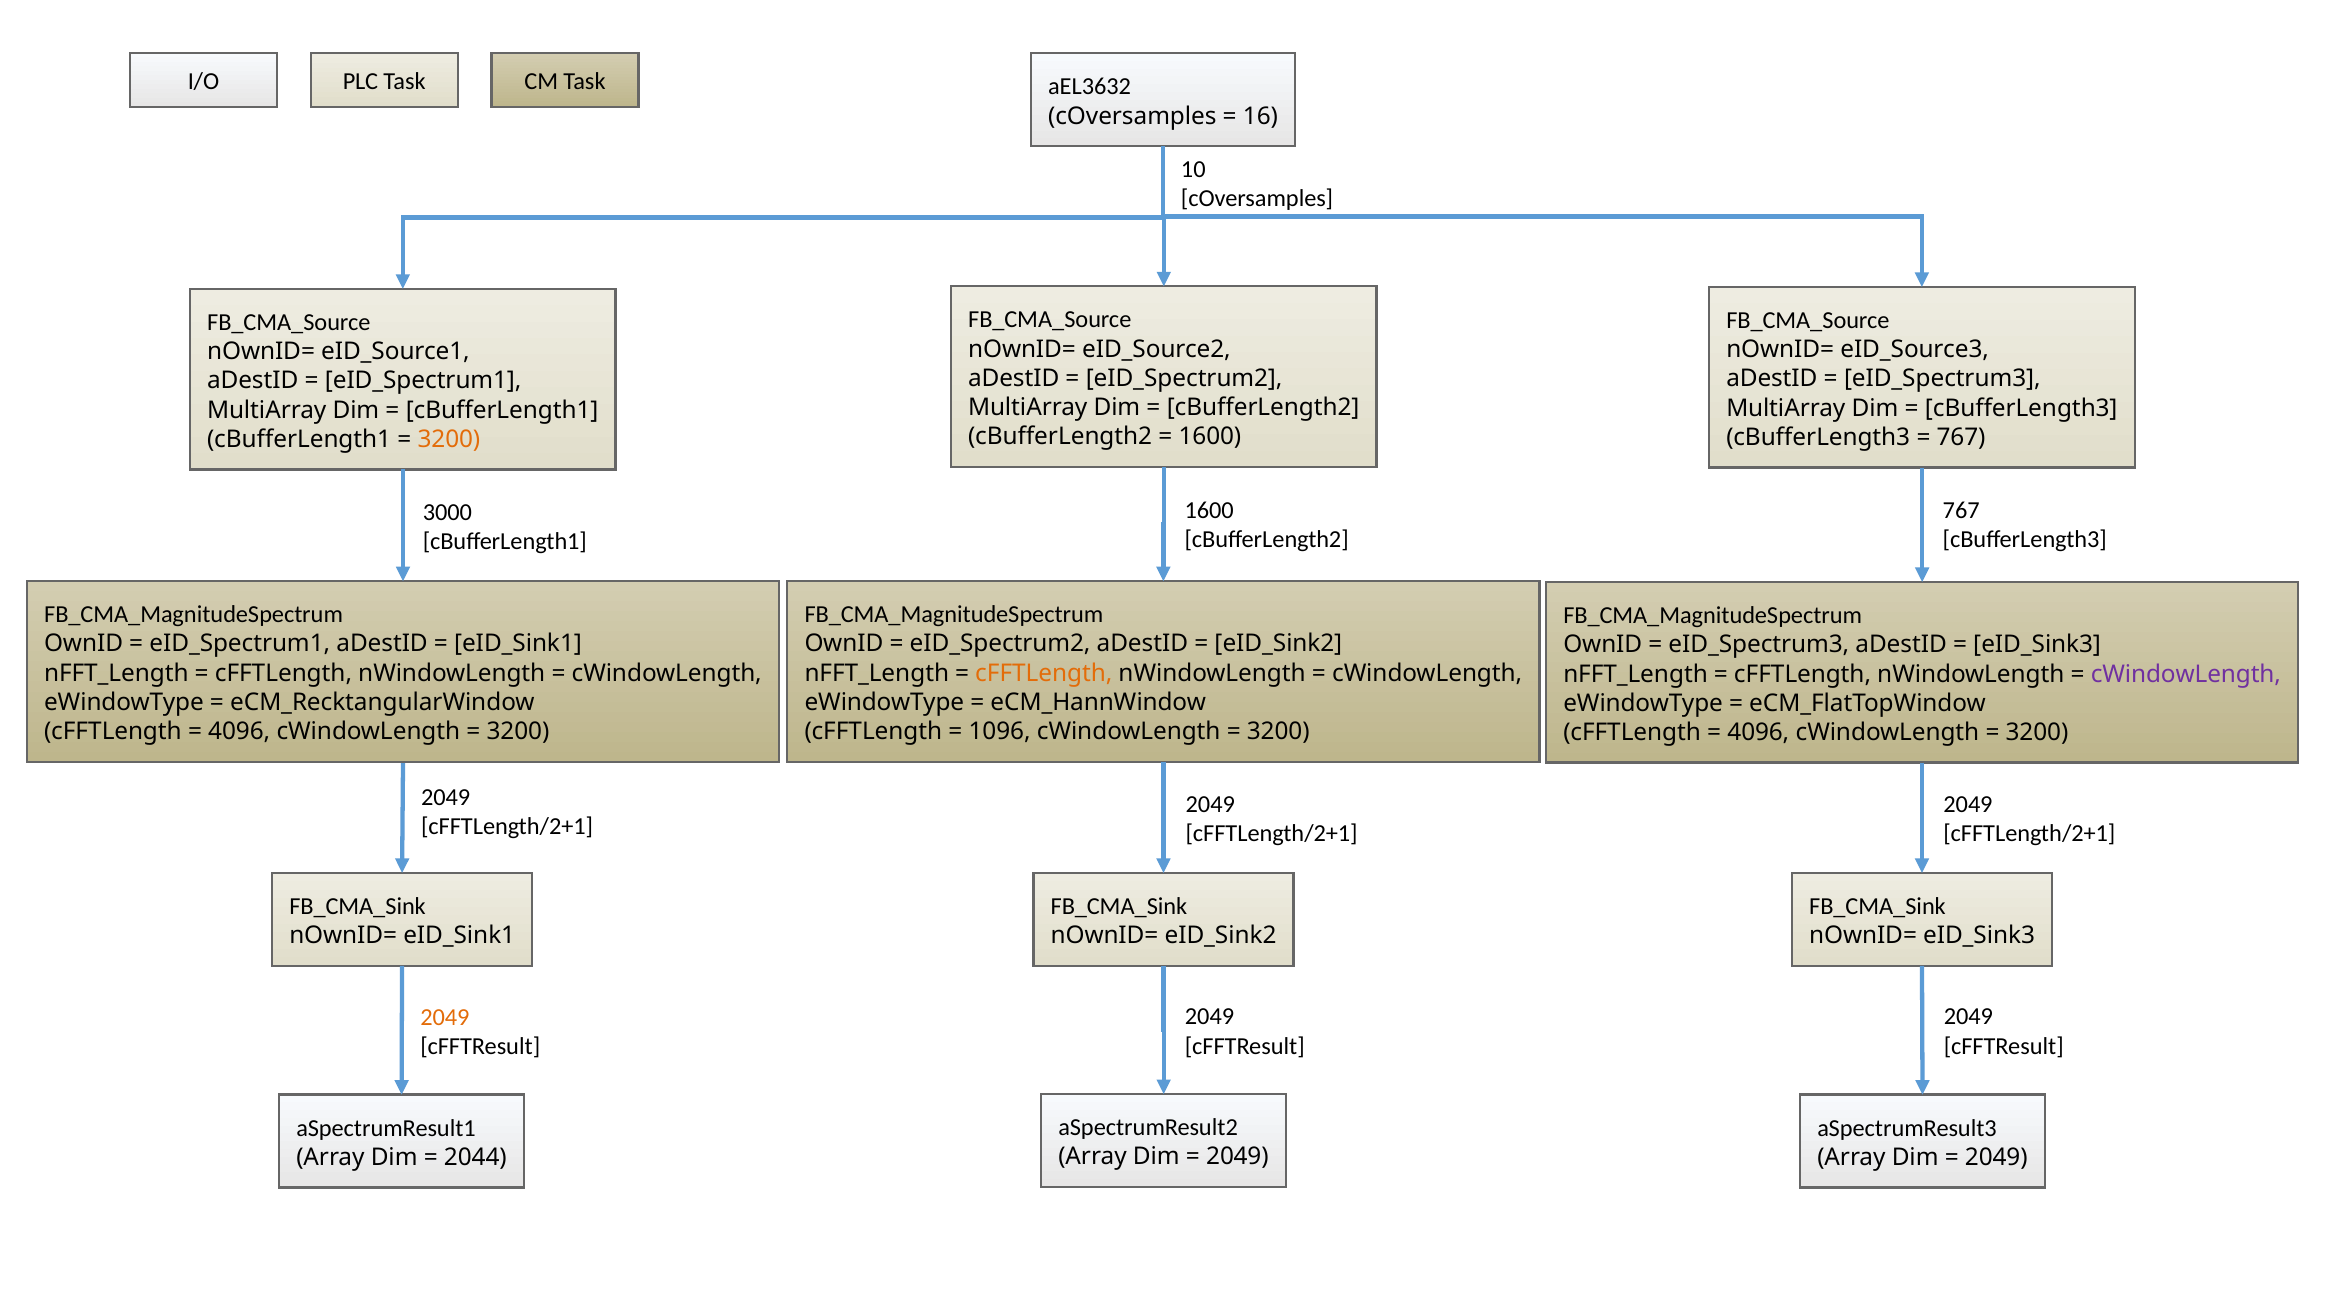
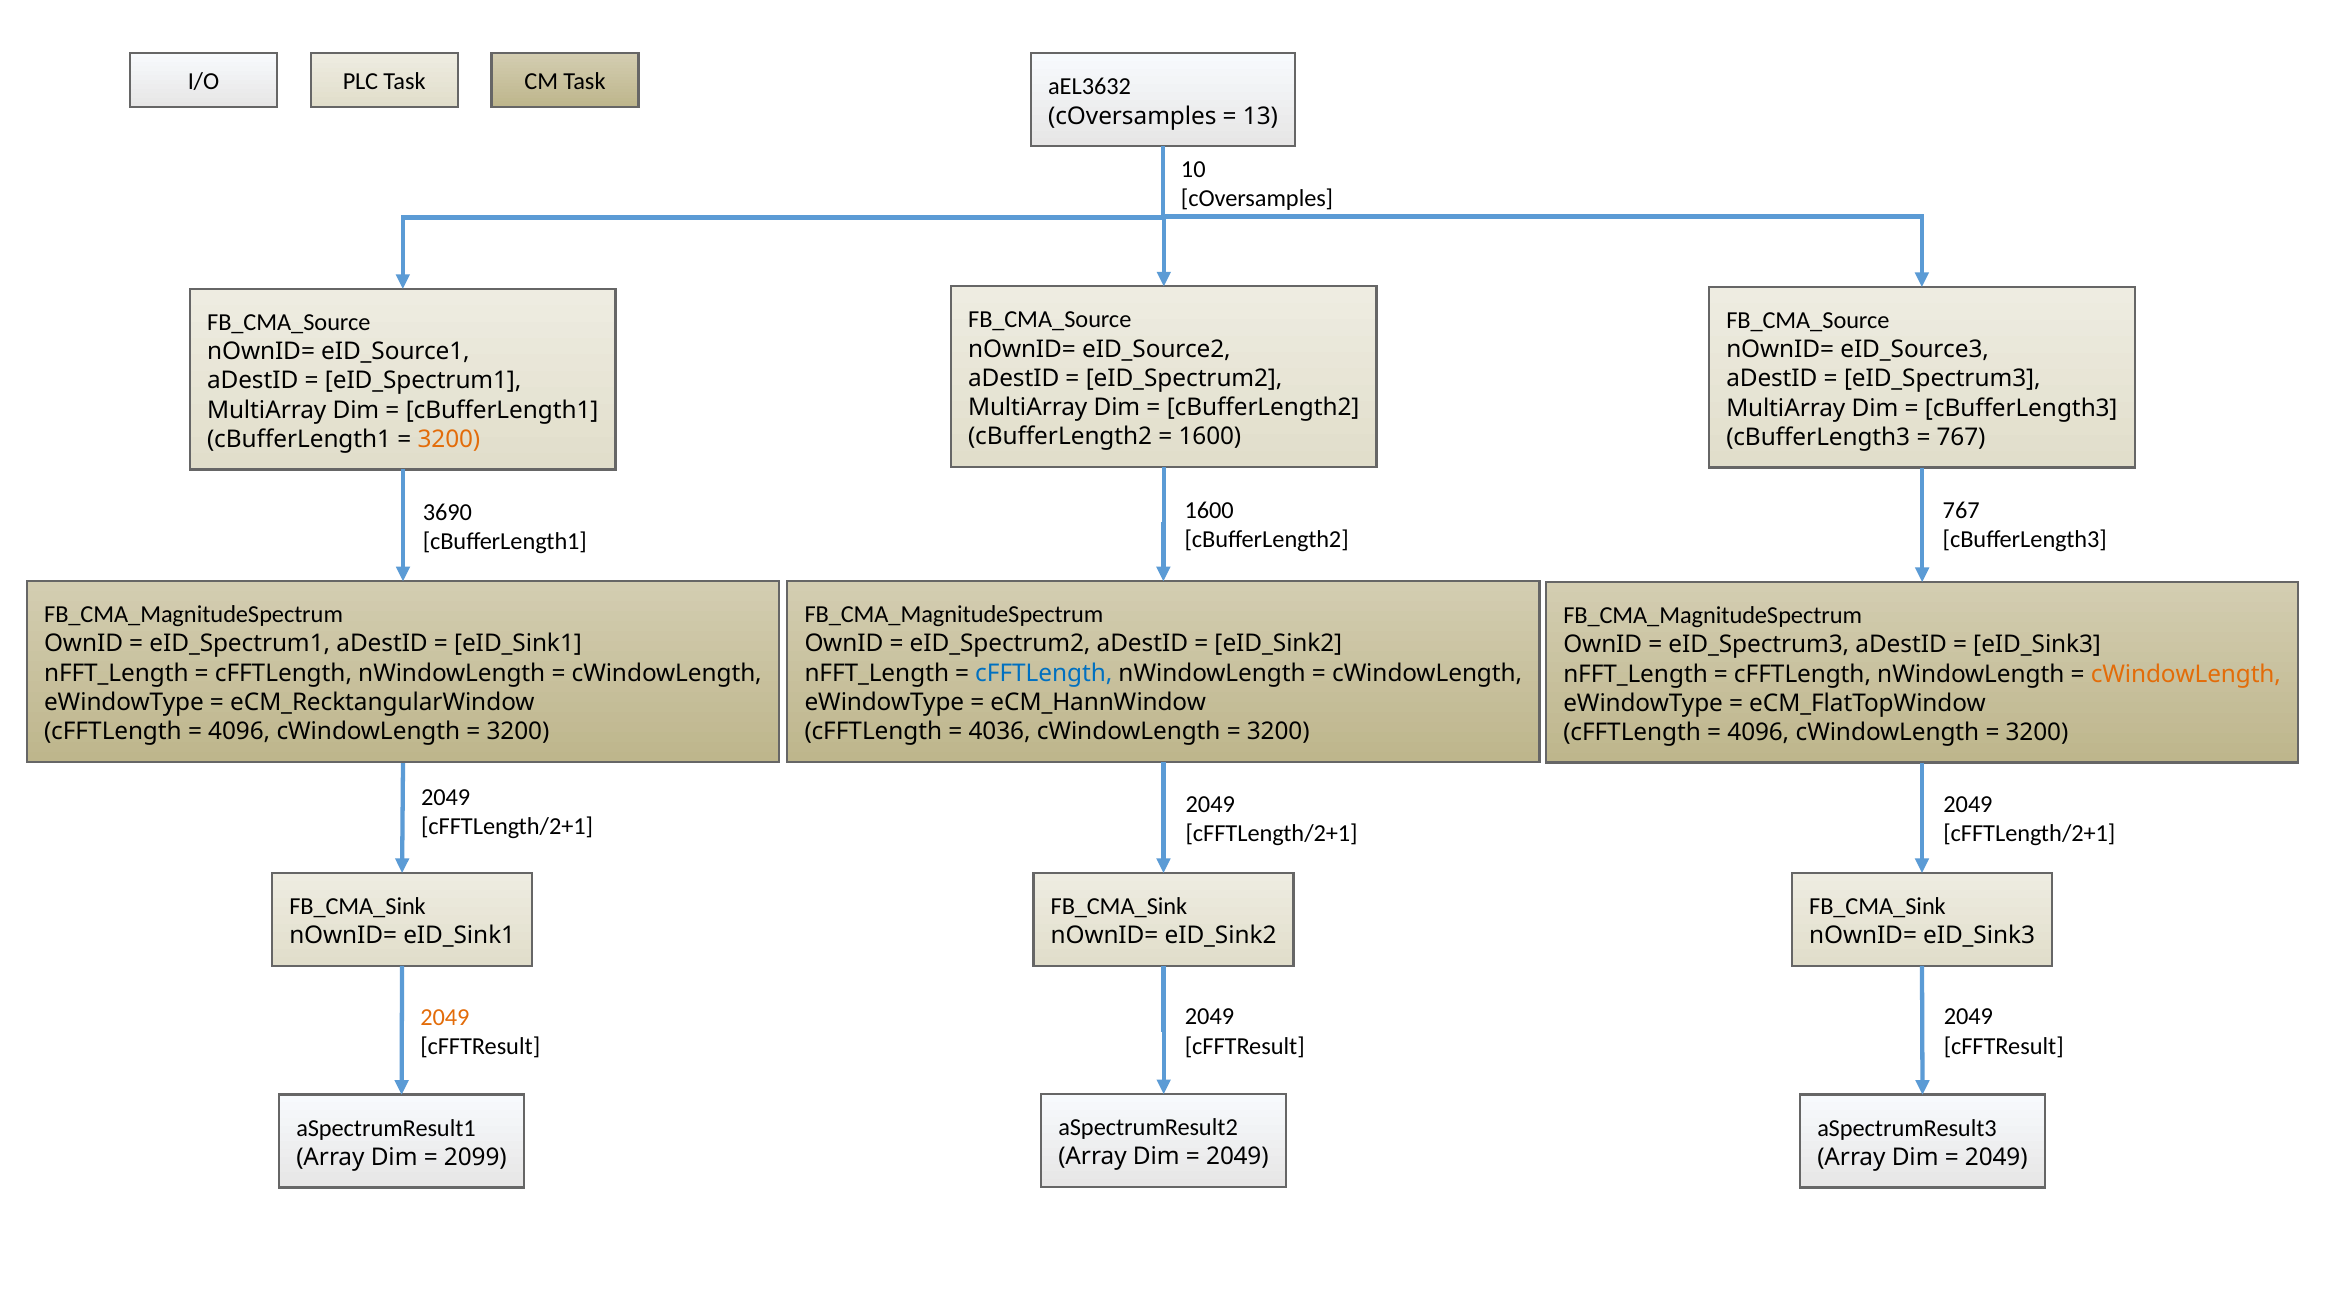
16: 16 -> 13
3000: 3000 -> 3690
cFFTLength at (1044, 673) colour: orange -> blue
cWindowLength at (2186, 674) colour: purple -> orange
1096: 1096 -> 4036
2044: 2044 -> 2099
